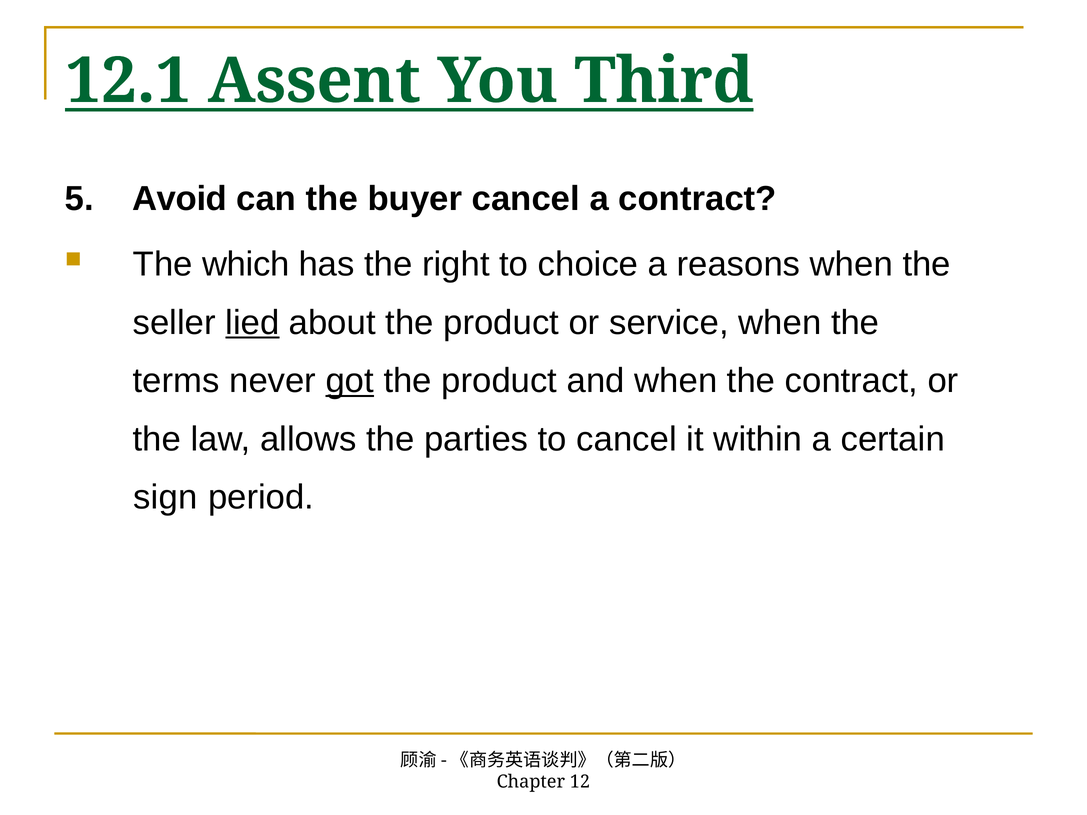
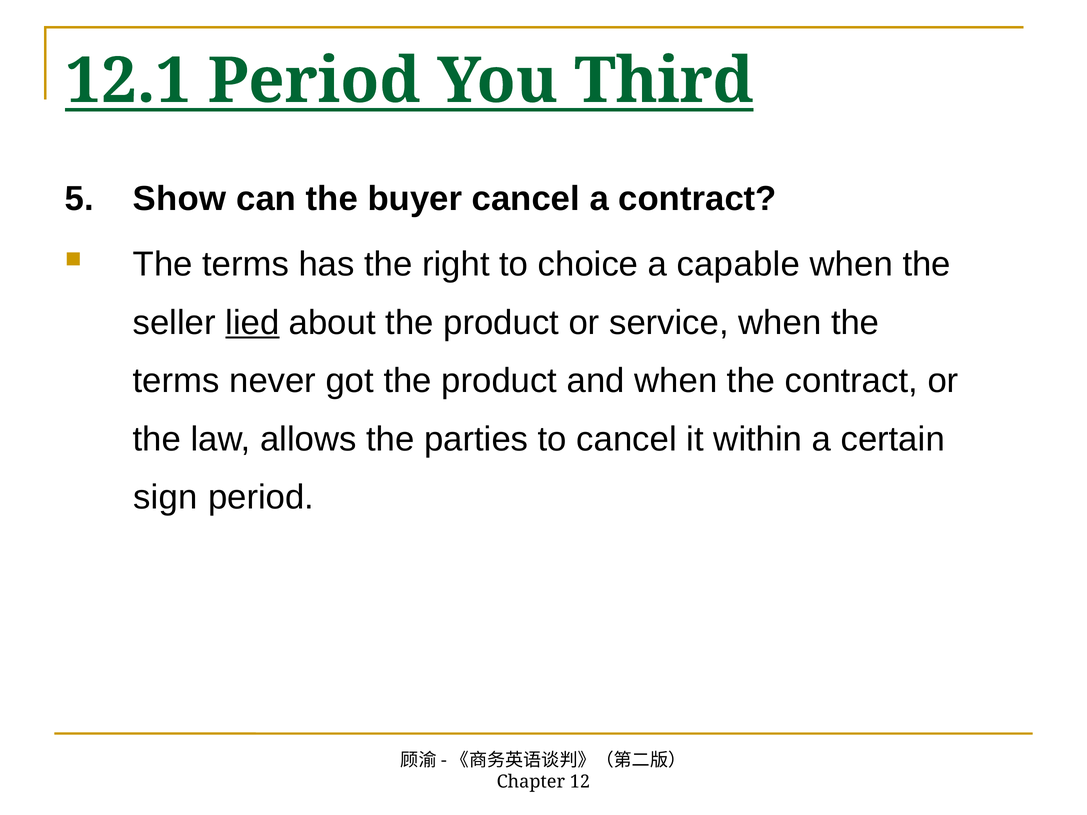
12.1 Assent: Assent -> Period
Avoid: Avoid -> Show
which at (246, 264): which -> terms
reasons: reasons -> capable
got underline: present -> none
